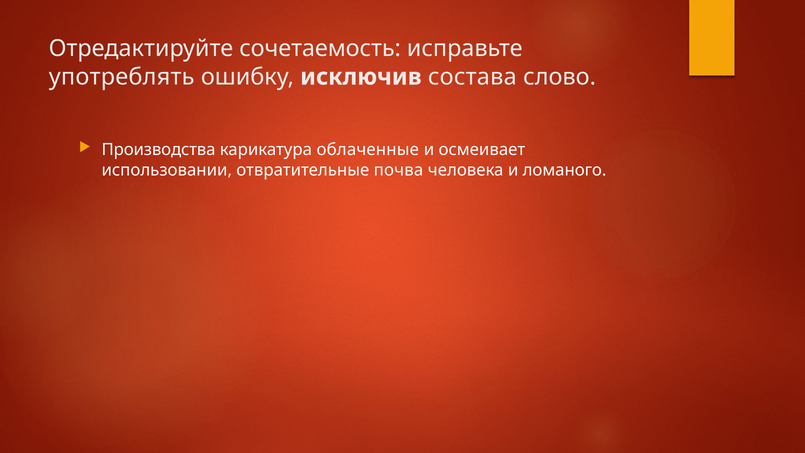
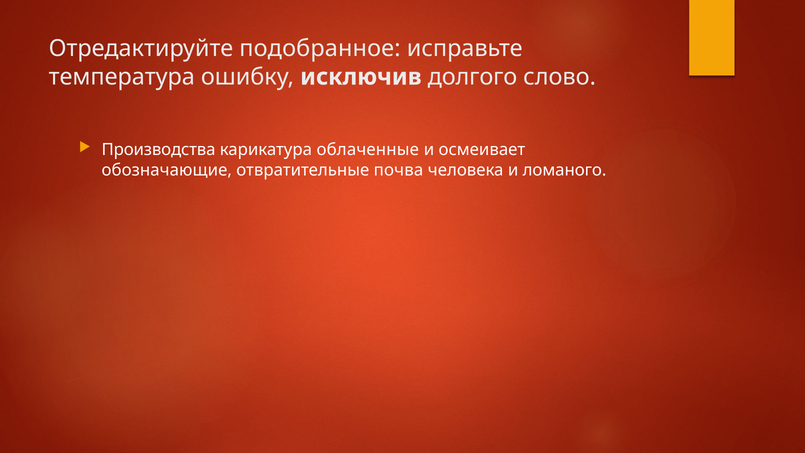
сочетаемость: сочетаемость -> подобранное
употреблять: употреблять -> температура
состава: состава -> долгого
использовании: использовании -> обозначающие
